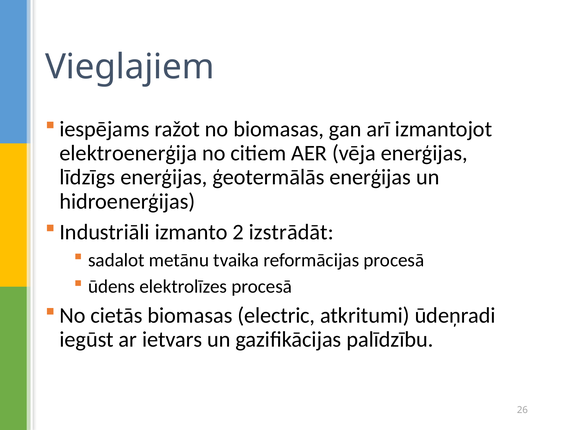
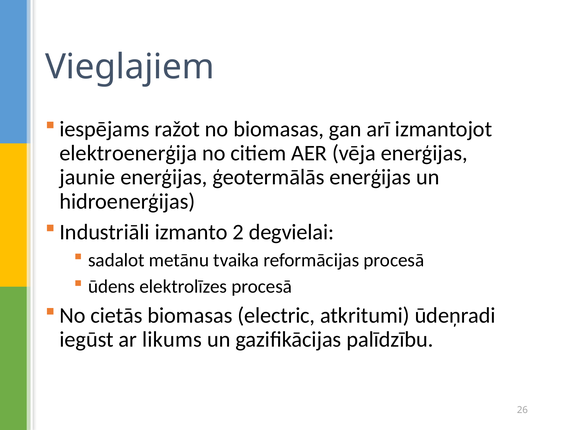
līdzīgs: līdzīgs -> jaunie
izstrādāt: izstrādāt -> degvielai
ietvars: ietvars -> likums
